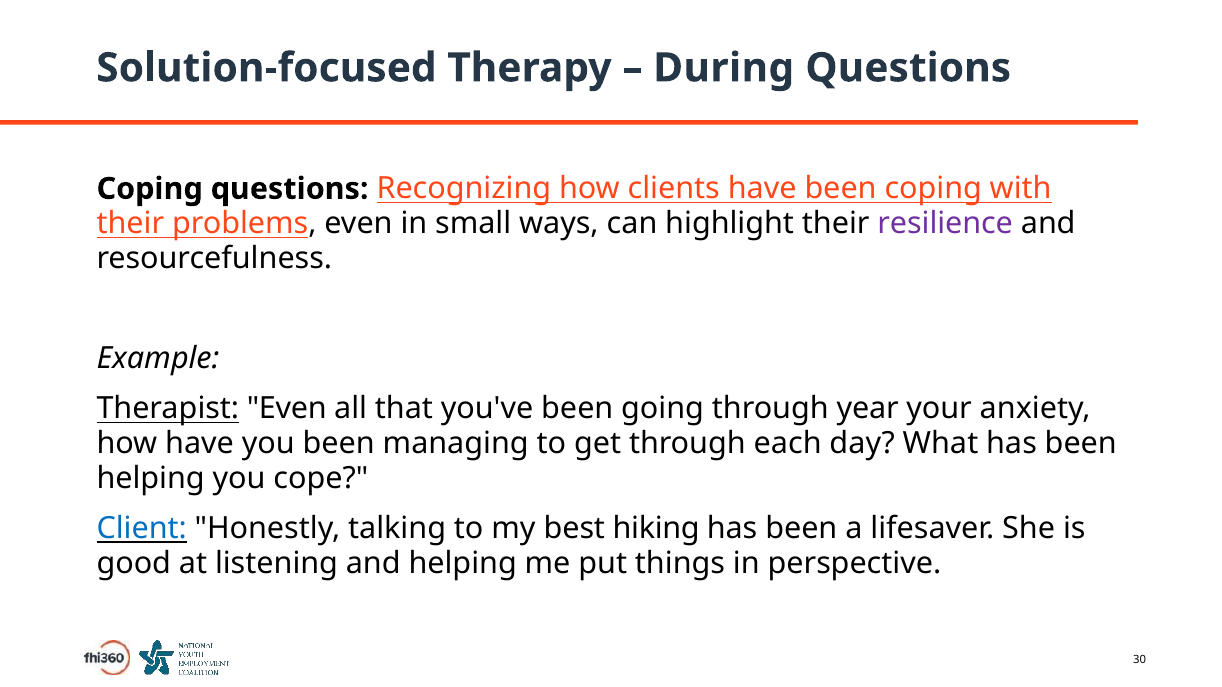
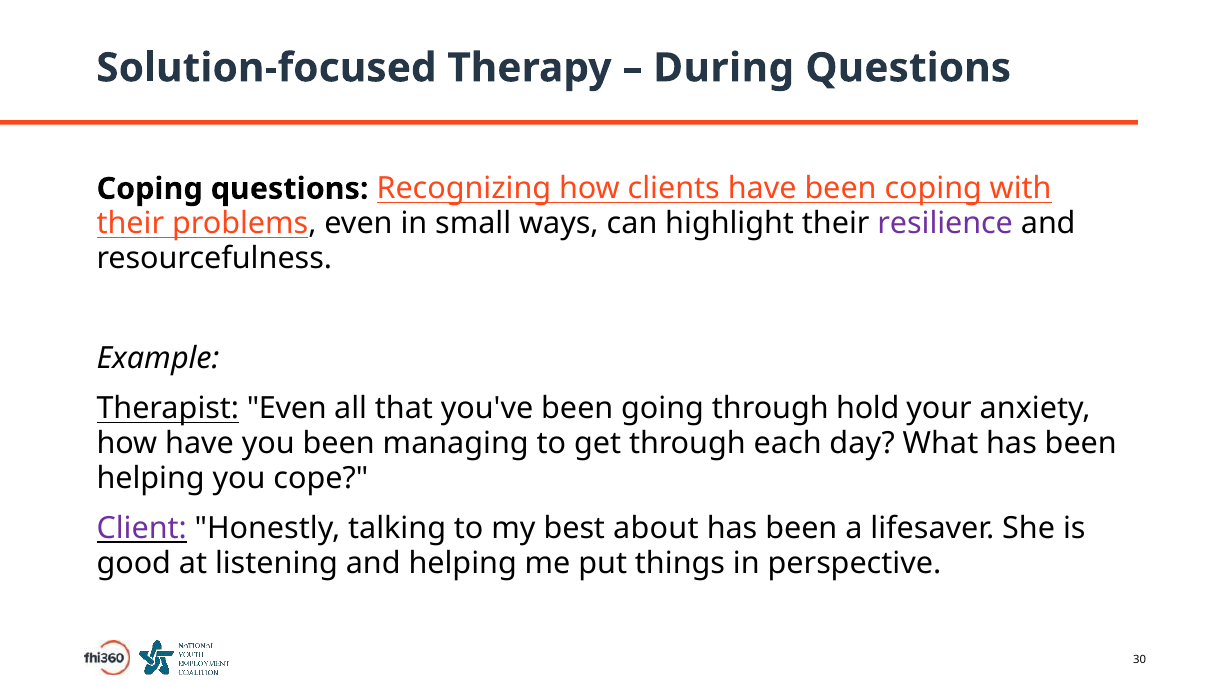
year: year -> hold
Client colour: blue -> purple
hiking: hiking -> about
